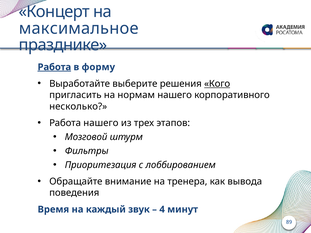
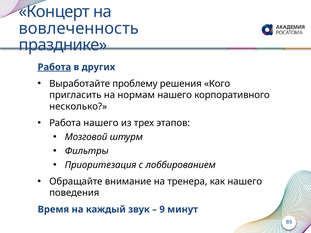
максимальное: максимальное -> вовлеченность
форму: форму -> других
выберите: выберите -> проблему
Кого underline: present -> none
как вывода: вывода -> нашего
4: 4 -> 9
